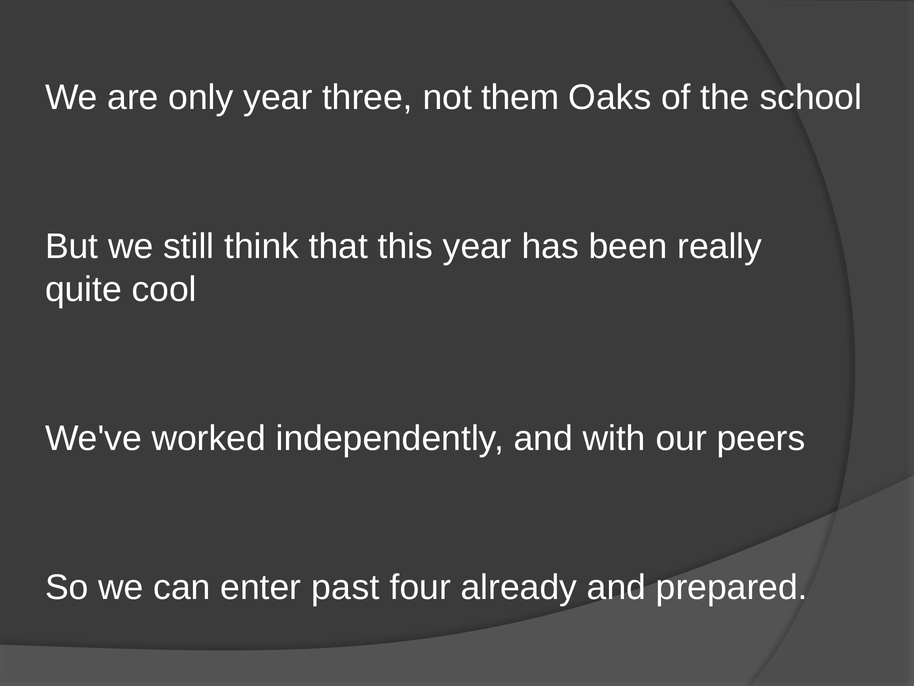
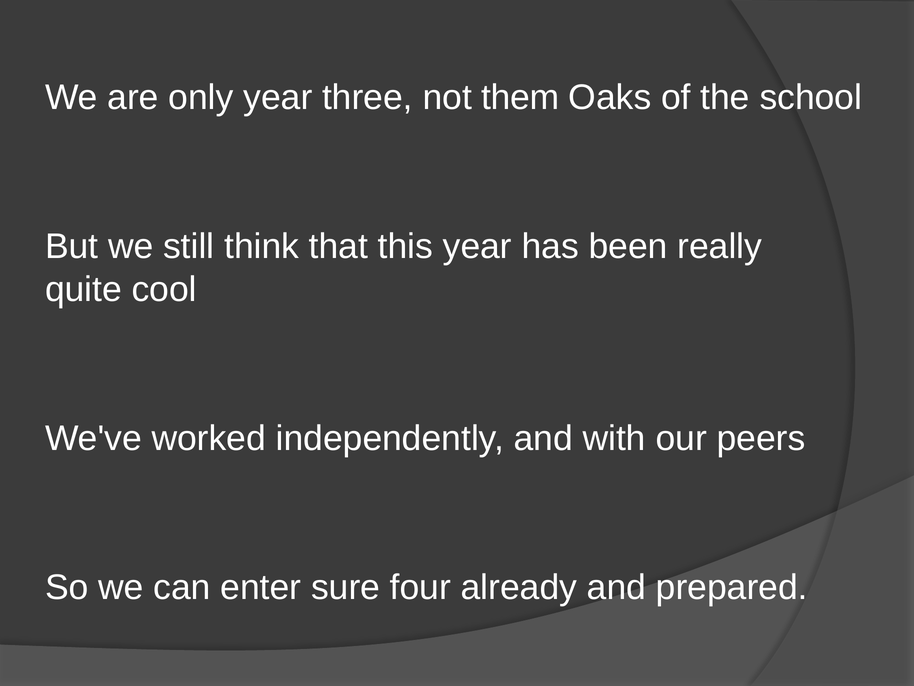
past: past -> sure
